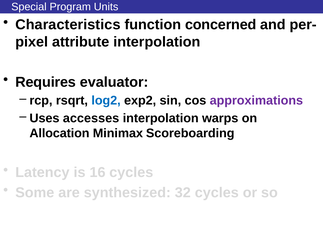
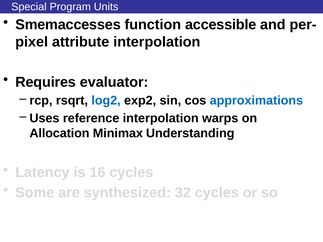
Characteristics: Characteristics -> Smemaccesses
concerned: concerned -> accessible
approximations colour: purple -> blue
accesses: accesses -> reference
Scoreboarding: Scoreboarding -> Understanding
